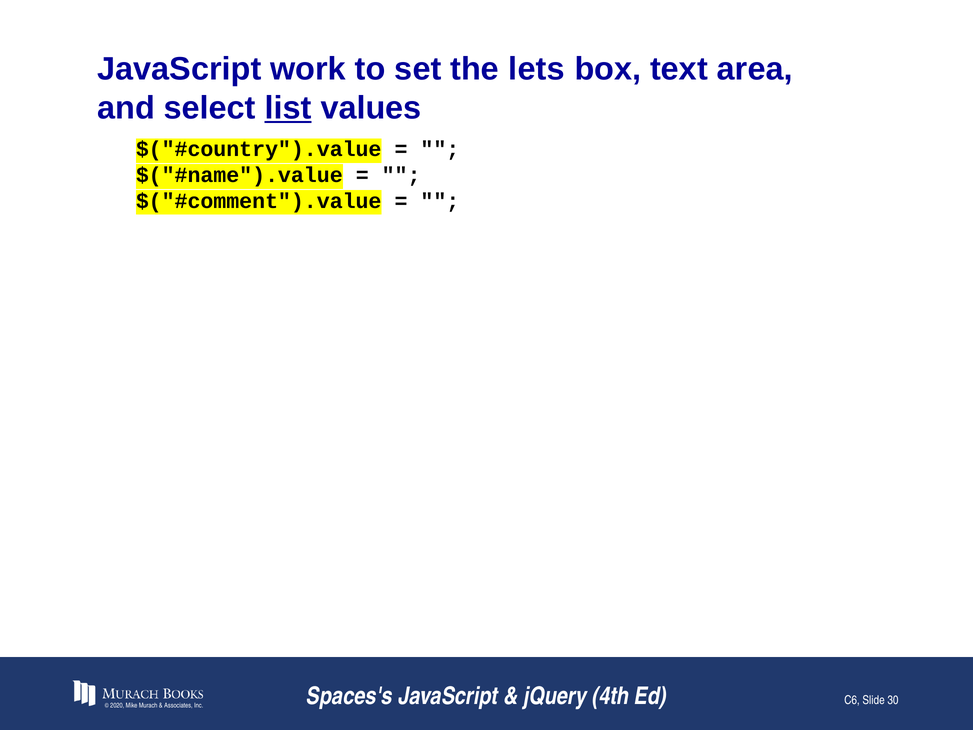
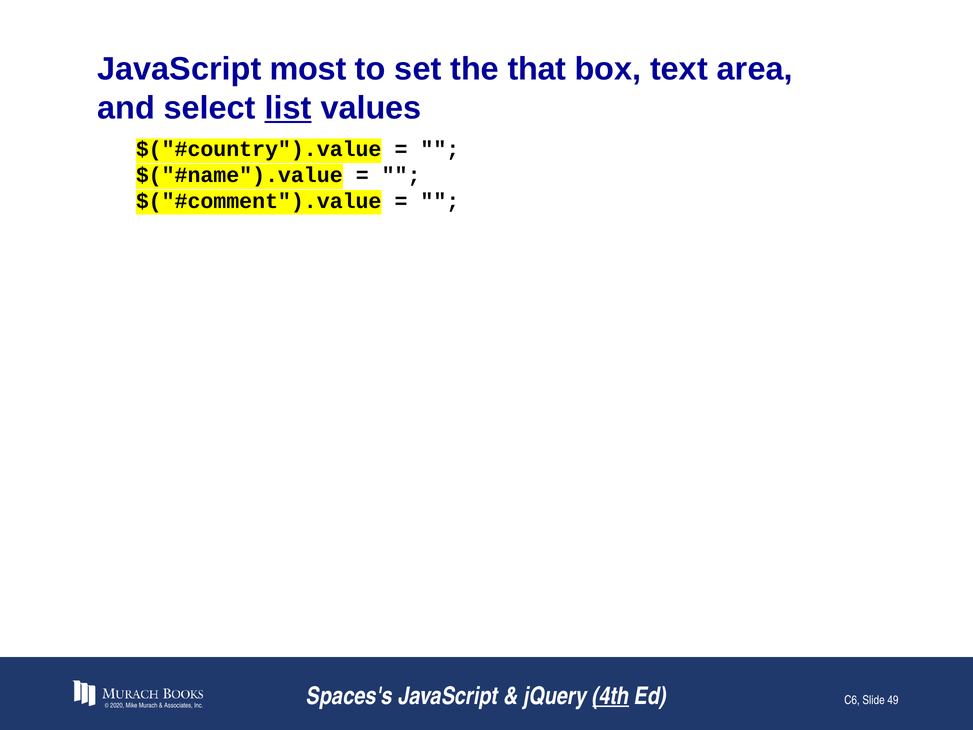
work: work -> most
lets: lets -> that
4th underline: none -> present
30: 30 -> 49
